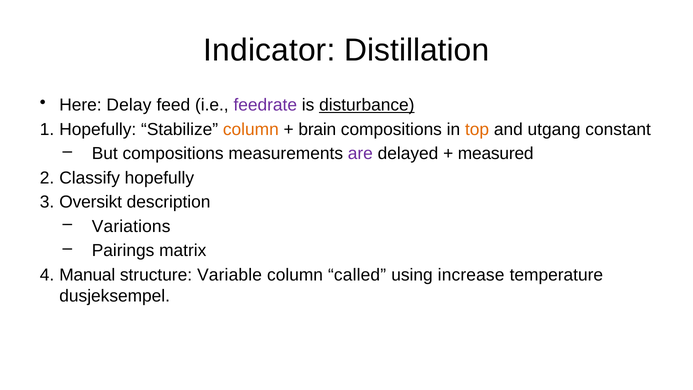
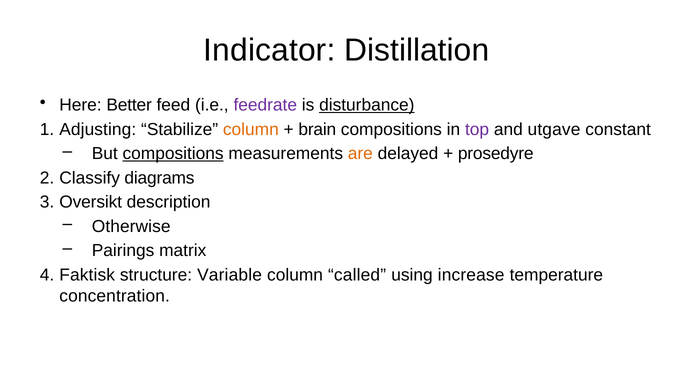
Delay: Delay -> Better
Hopefully at (98, 129): Hopefully -> Adjusting
top colour: orange -> purple
utgang: utgang -> utgave
compositions at (173, 154) underline: none -> present
are colour: purple -> orange
measured: measured -> prosedyre
Classify hopefully: hopefully -> diagrams
Variations: Variations -> Otherwise
Manual: Manual -> Faktisk
dusjeksempel: dusjeksempel -> concentration
